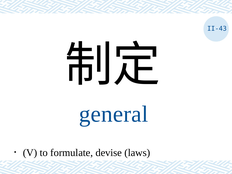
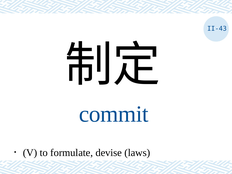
general: general -> commit
